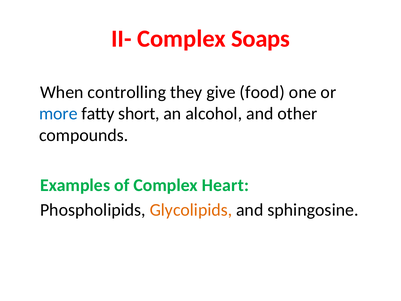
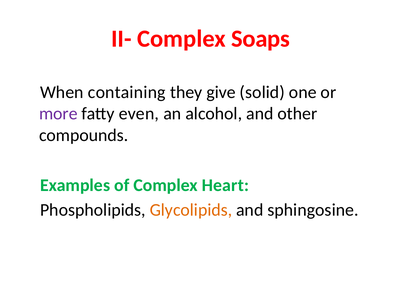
controlling: controlling -> containing
food: food -> solid
more colour: blue -> purple
short: short -> even
